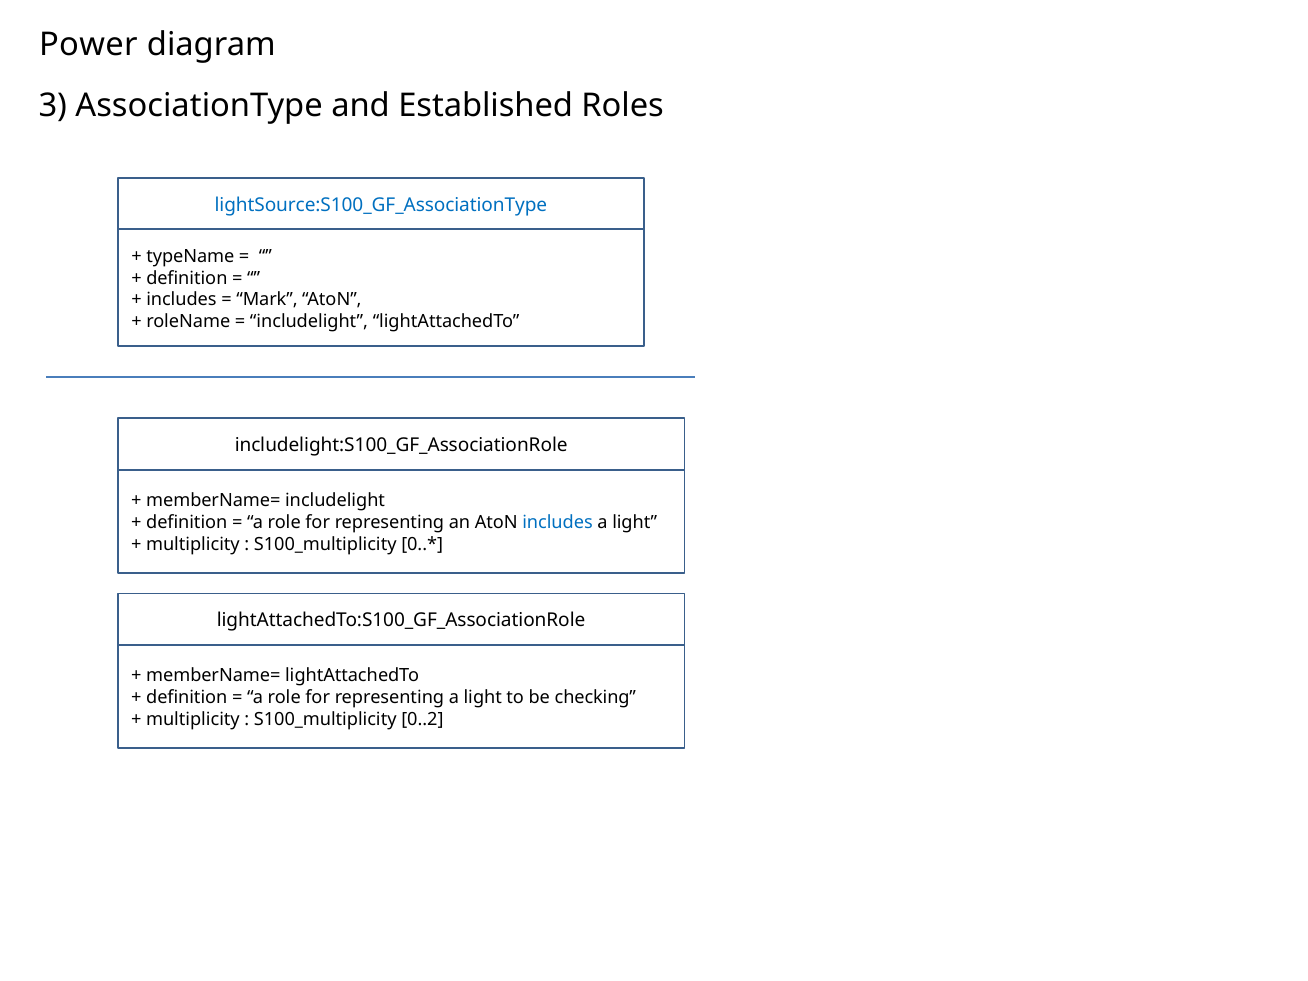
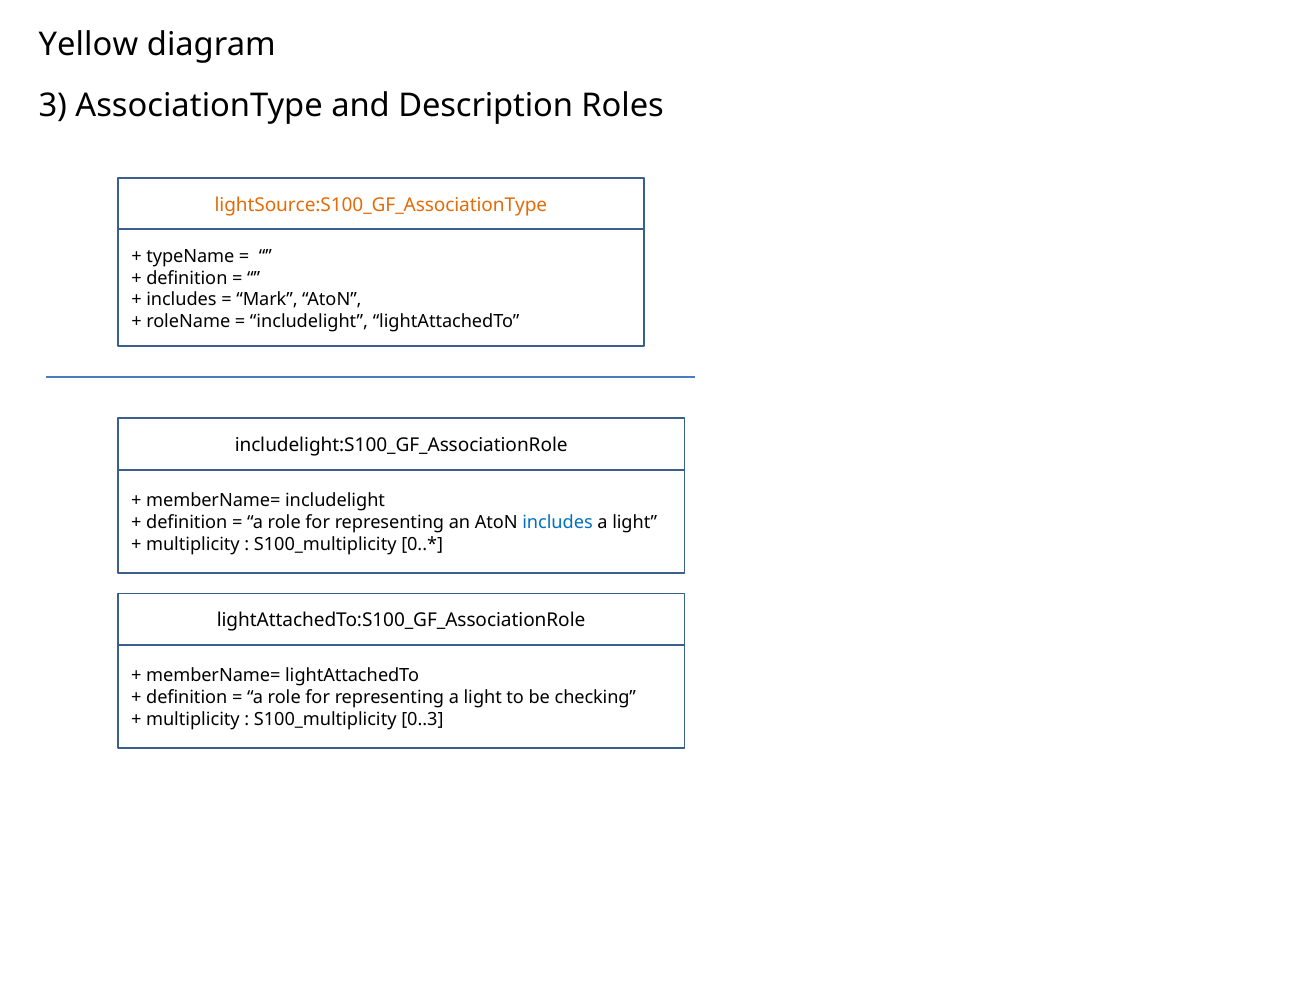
Power: Power -> Yellow
Established: Established -> Description
lightSource:S100_GF_AssociationType colour: blue -> orange
0..2: 0..2 -> 0..3
